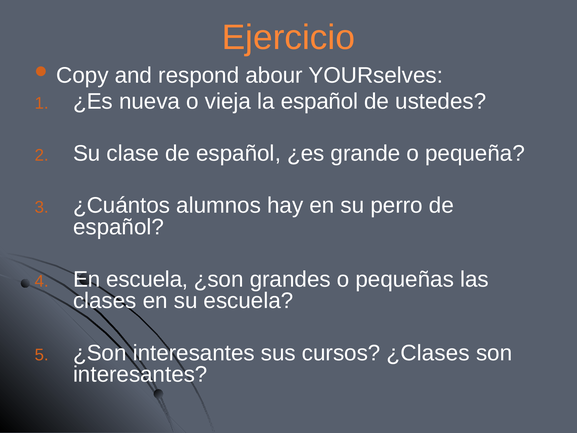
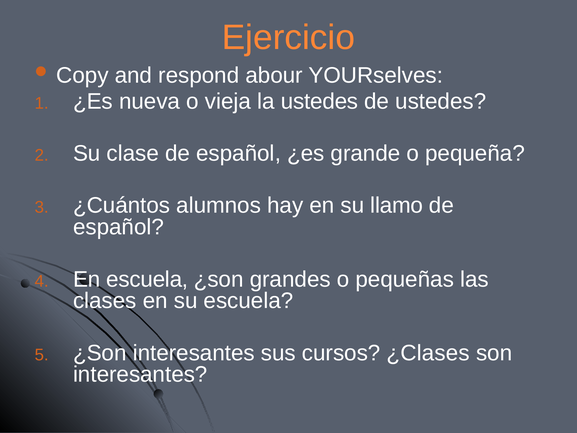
la español: español -> ustedes
perro: perro -> llamo
